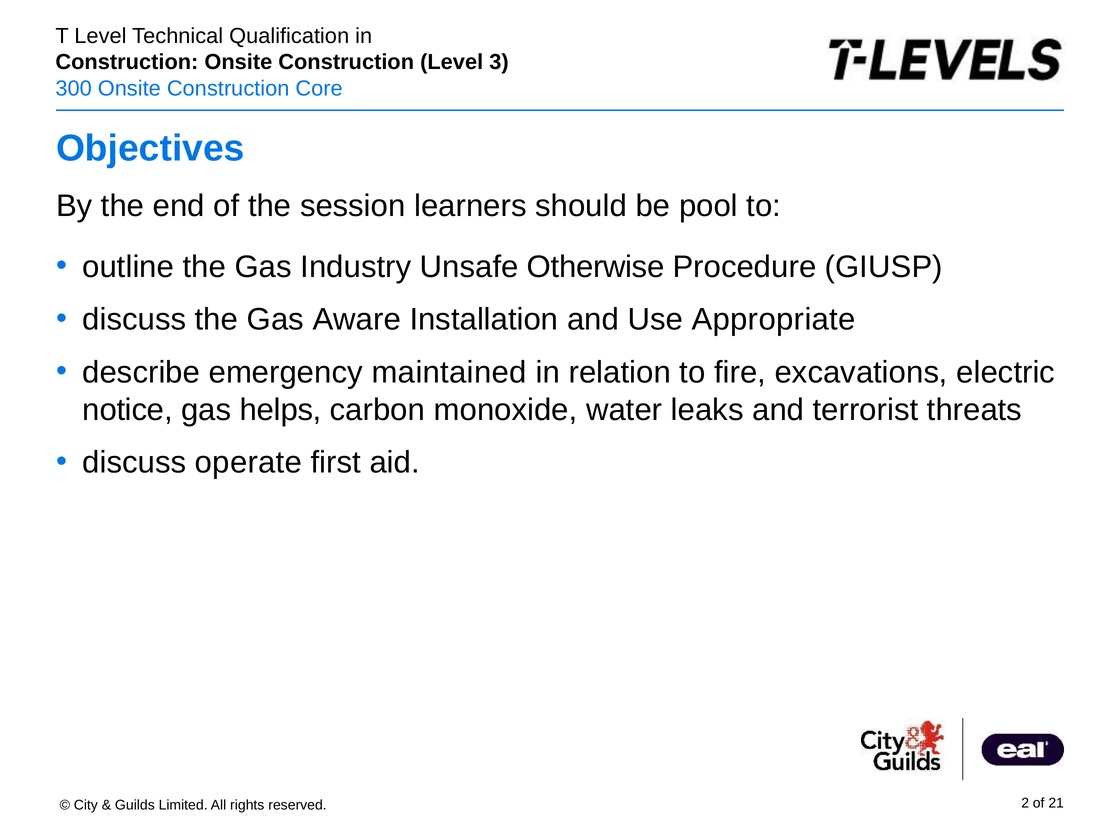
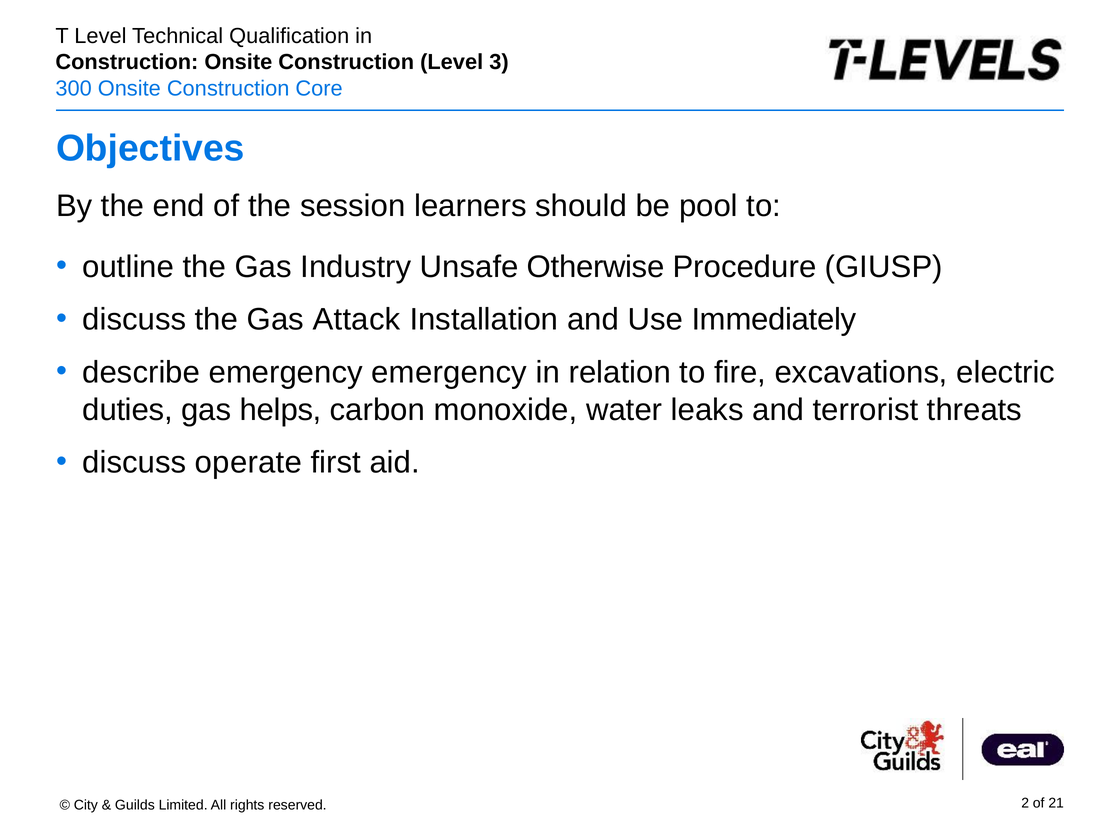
Aware: Aware -> Attack
Appropriate: Appropriate -> Immediately
emergency maintained: maintained -> emergency
notice: notice -> duties
